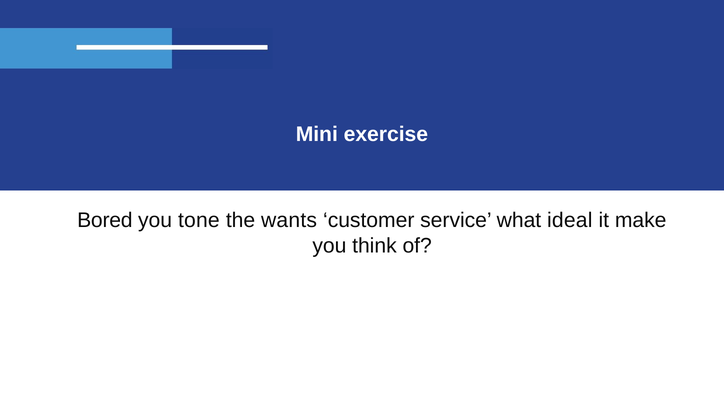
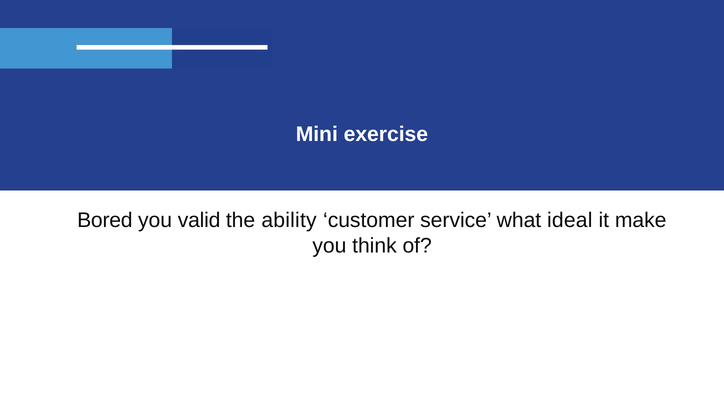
tone: tone -> valid
wants: wants -> ability
